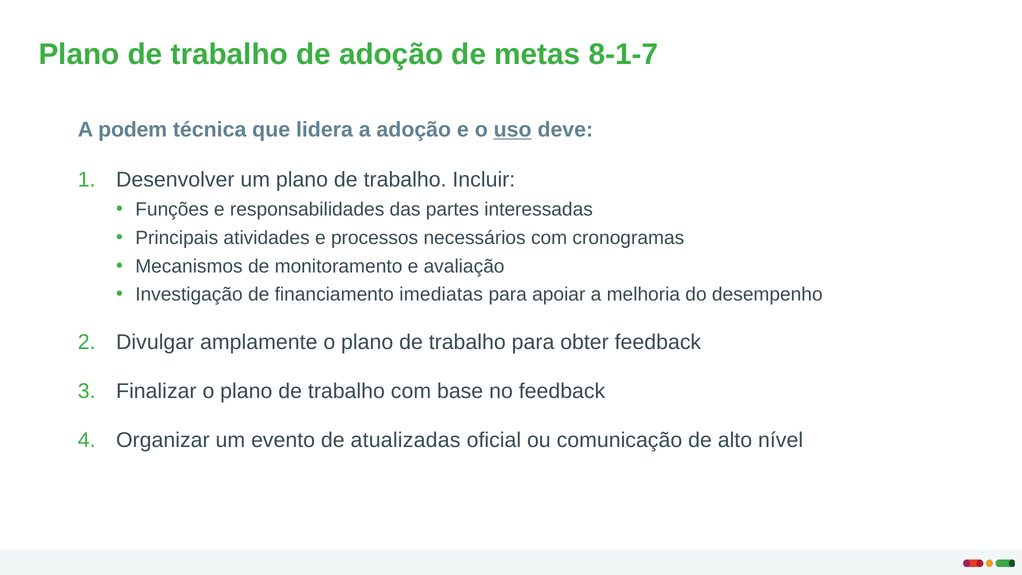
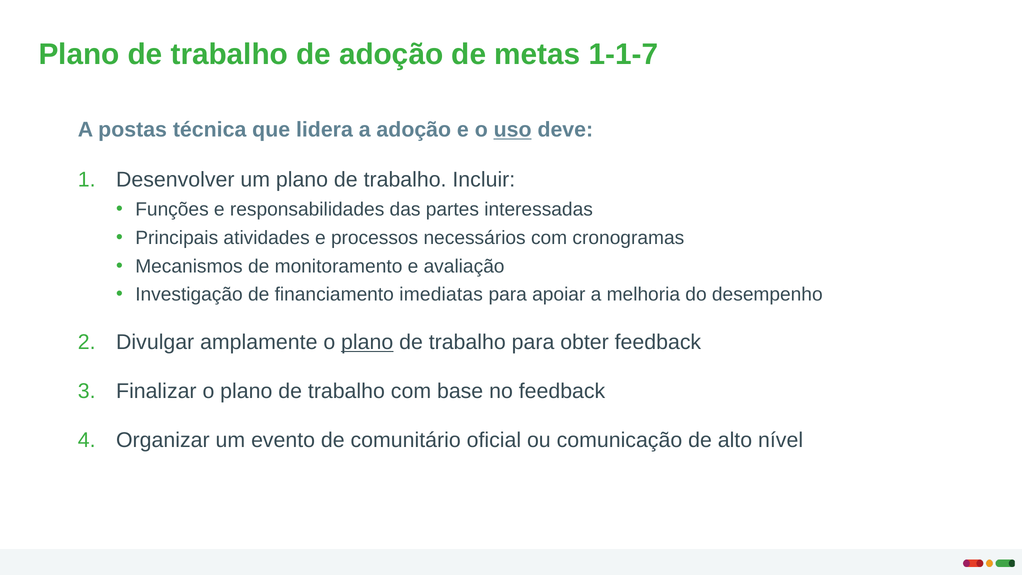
8-1-7: 8-1-7 -> 1-1-7
podem: podem -> postas
plano at (367, 342) underline: none -> present
atualizadas: atualizadas -> comunitário
